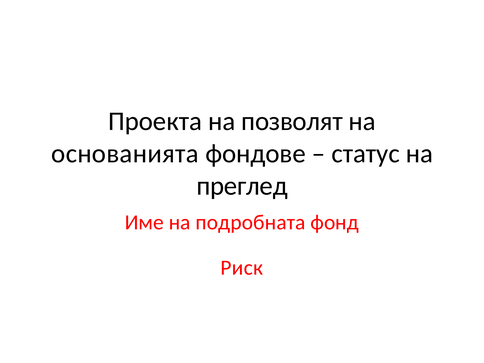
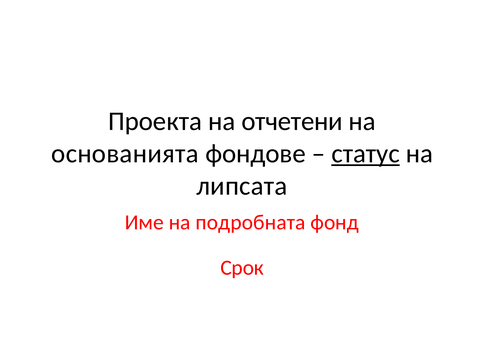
позволят: позволят -> отчетени
статус underline: none -> present
преглед: преглед -> липсата
Риск: Риск -> Срок
